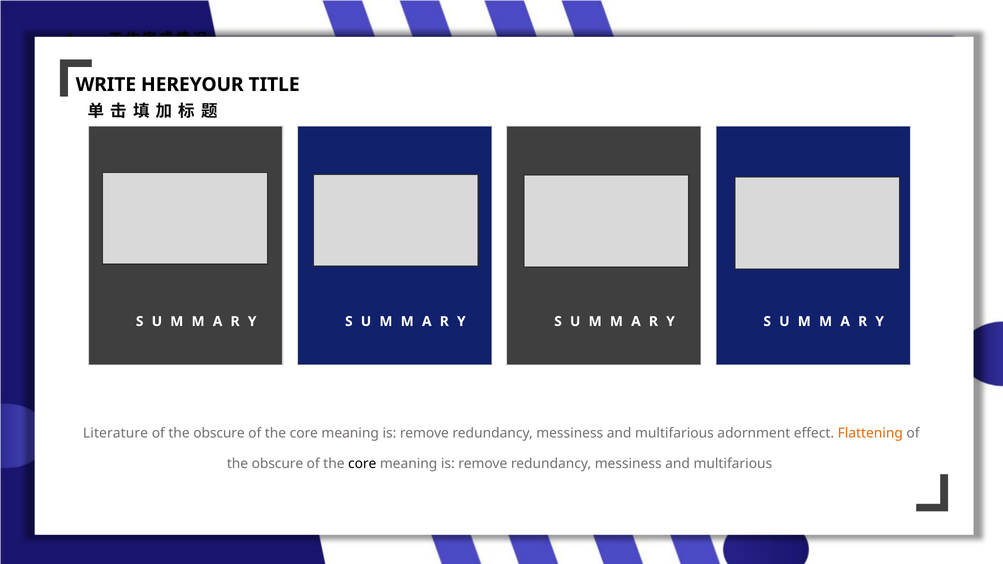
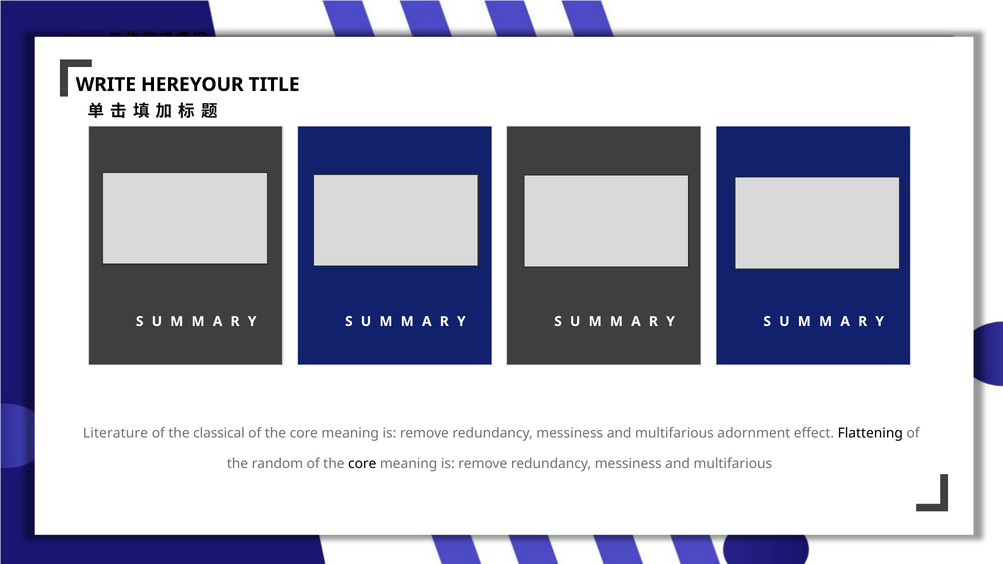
obscure at (219, 434): obscure -> classical
Flattening colour: orange -> black
obscure at (277, 464): obscure -> random
